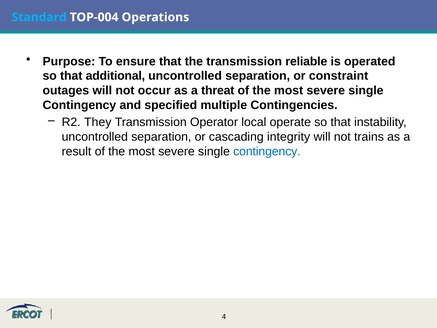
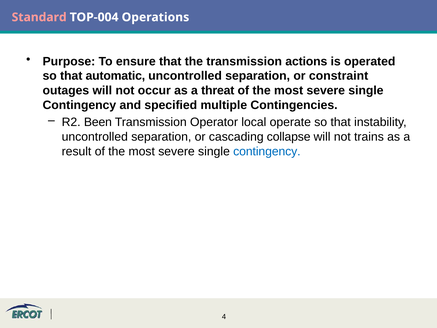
Standard colour: light blue -> pink
reliable: reliable -> actions
additional: additional -> automatic
They: They -> Been
integrity: integrity -> collapse
